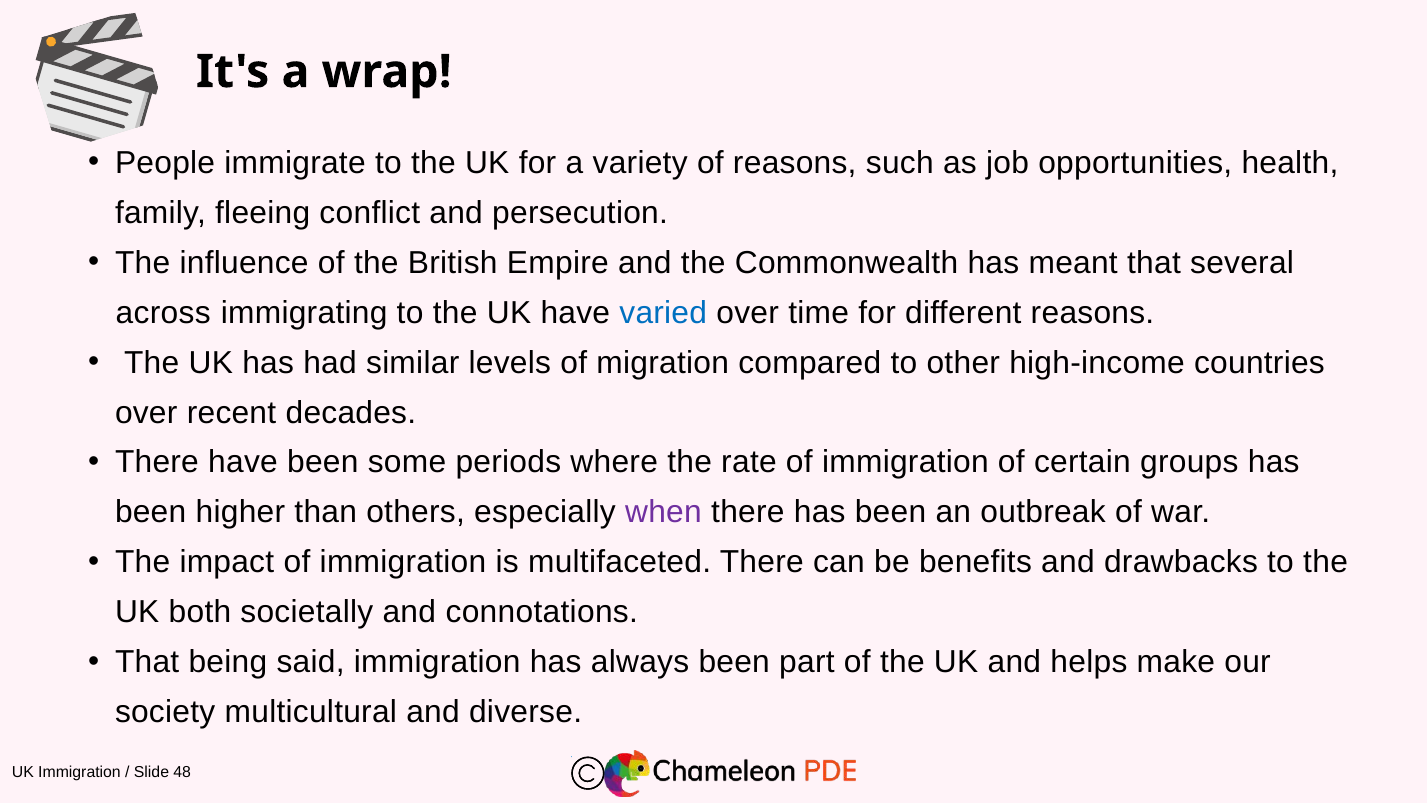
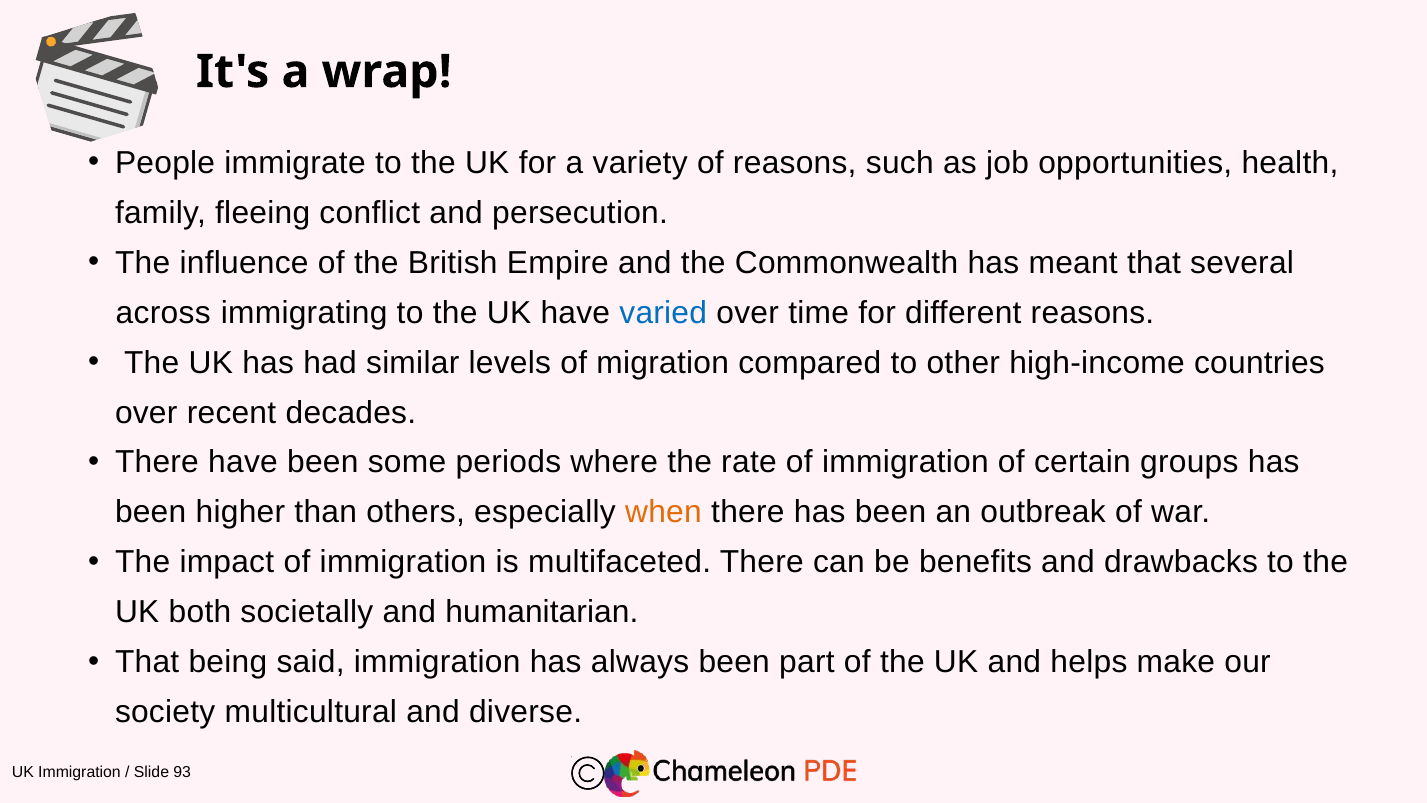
when colour: purple -> orange
connotations: connotations -> humanitarian
48: 48 -> 93
